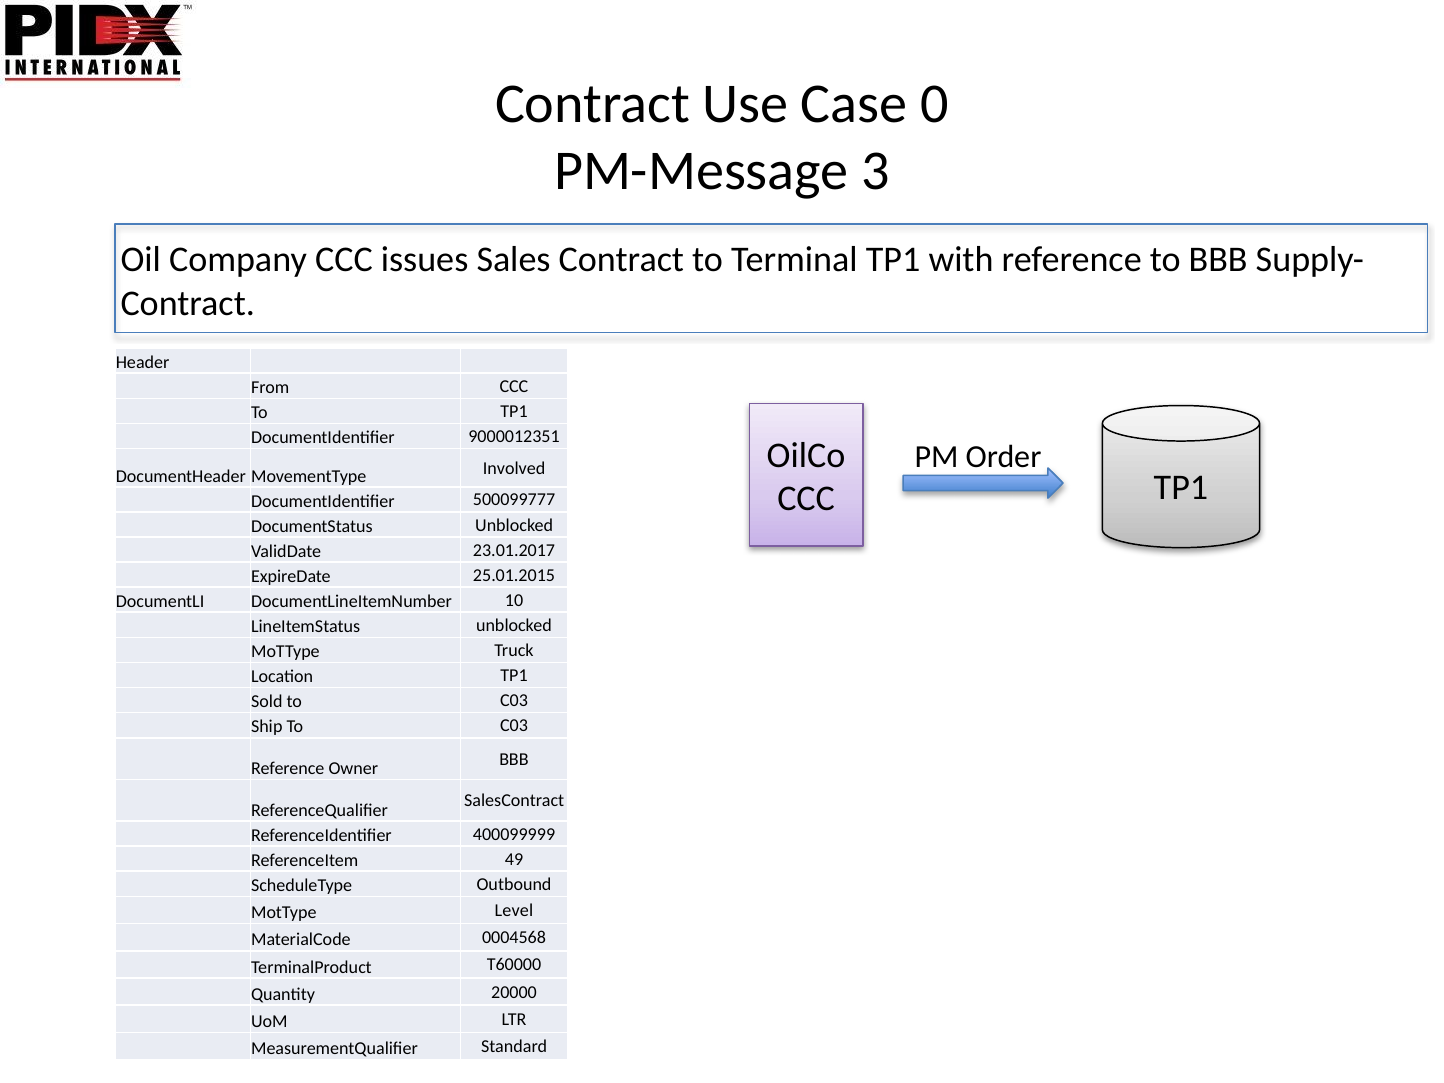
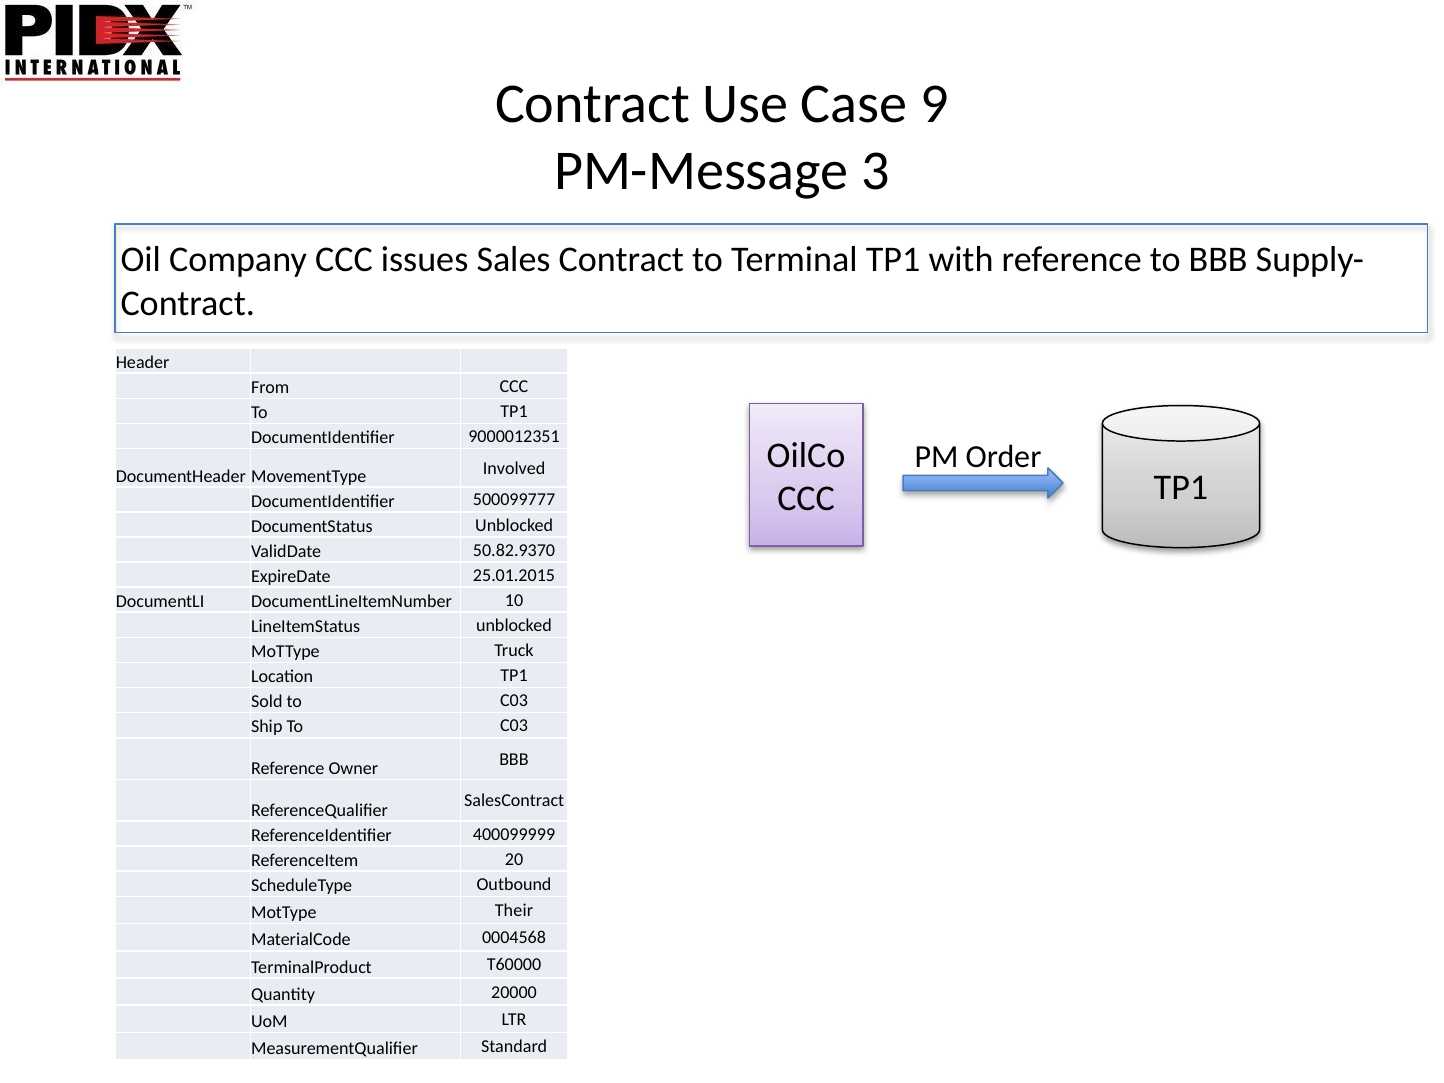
0: 0 -> 9
23.01.2017: 23.01.2017 -> 50.82.9370
49: 49 -> 20
Level: Level -> Their
